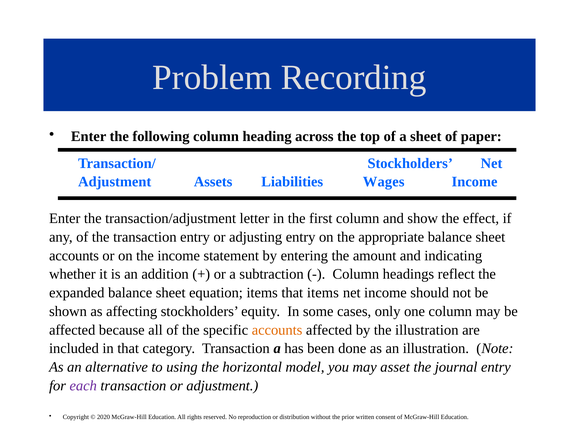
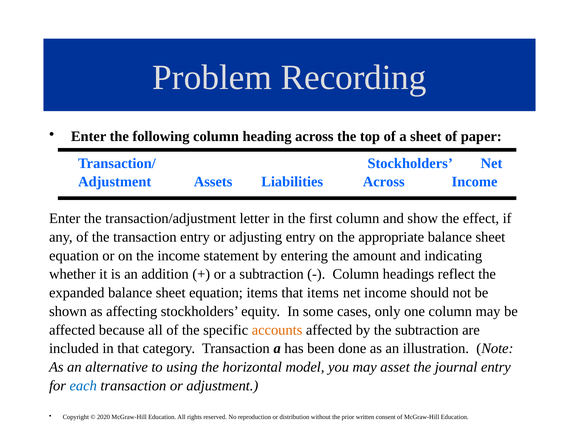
Liabilities Wages: Wages -> Across
accounts at (74, 255): accounts -> equation
the illustration: illustration -> subtraction
each colour: purple -> blue
